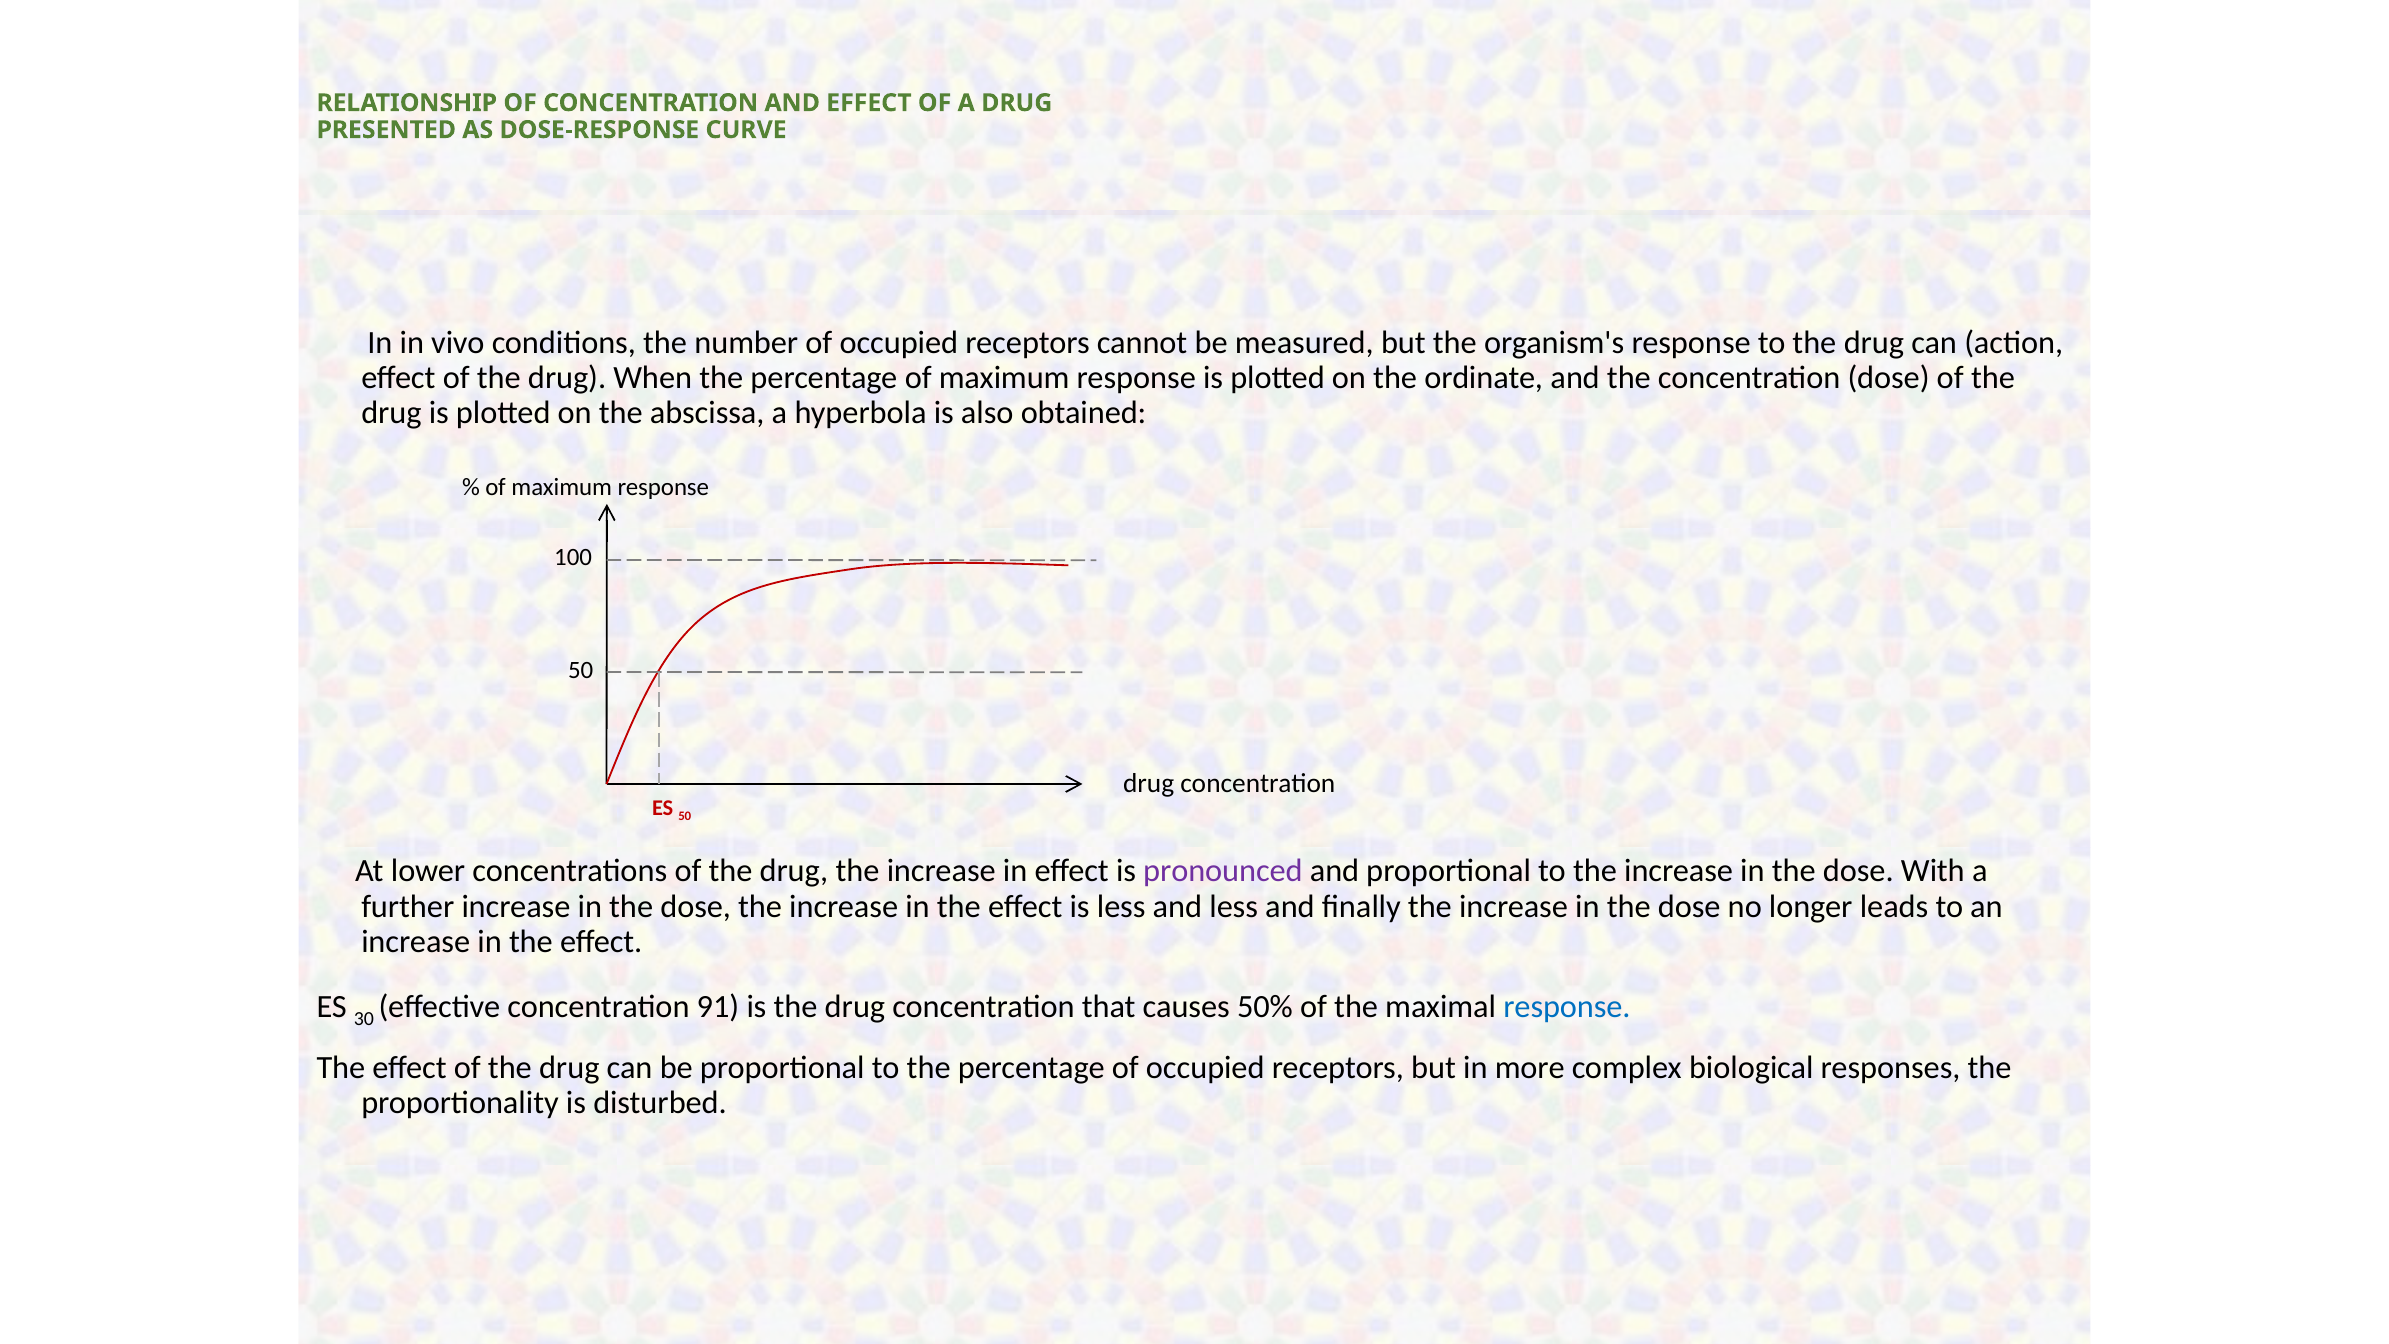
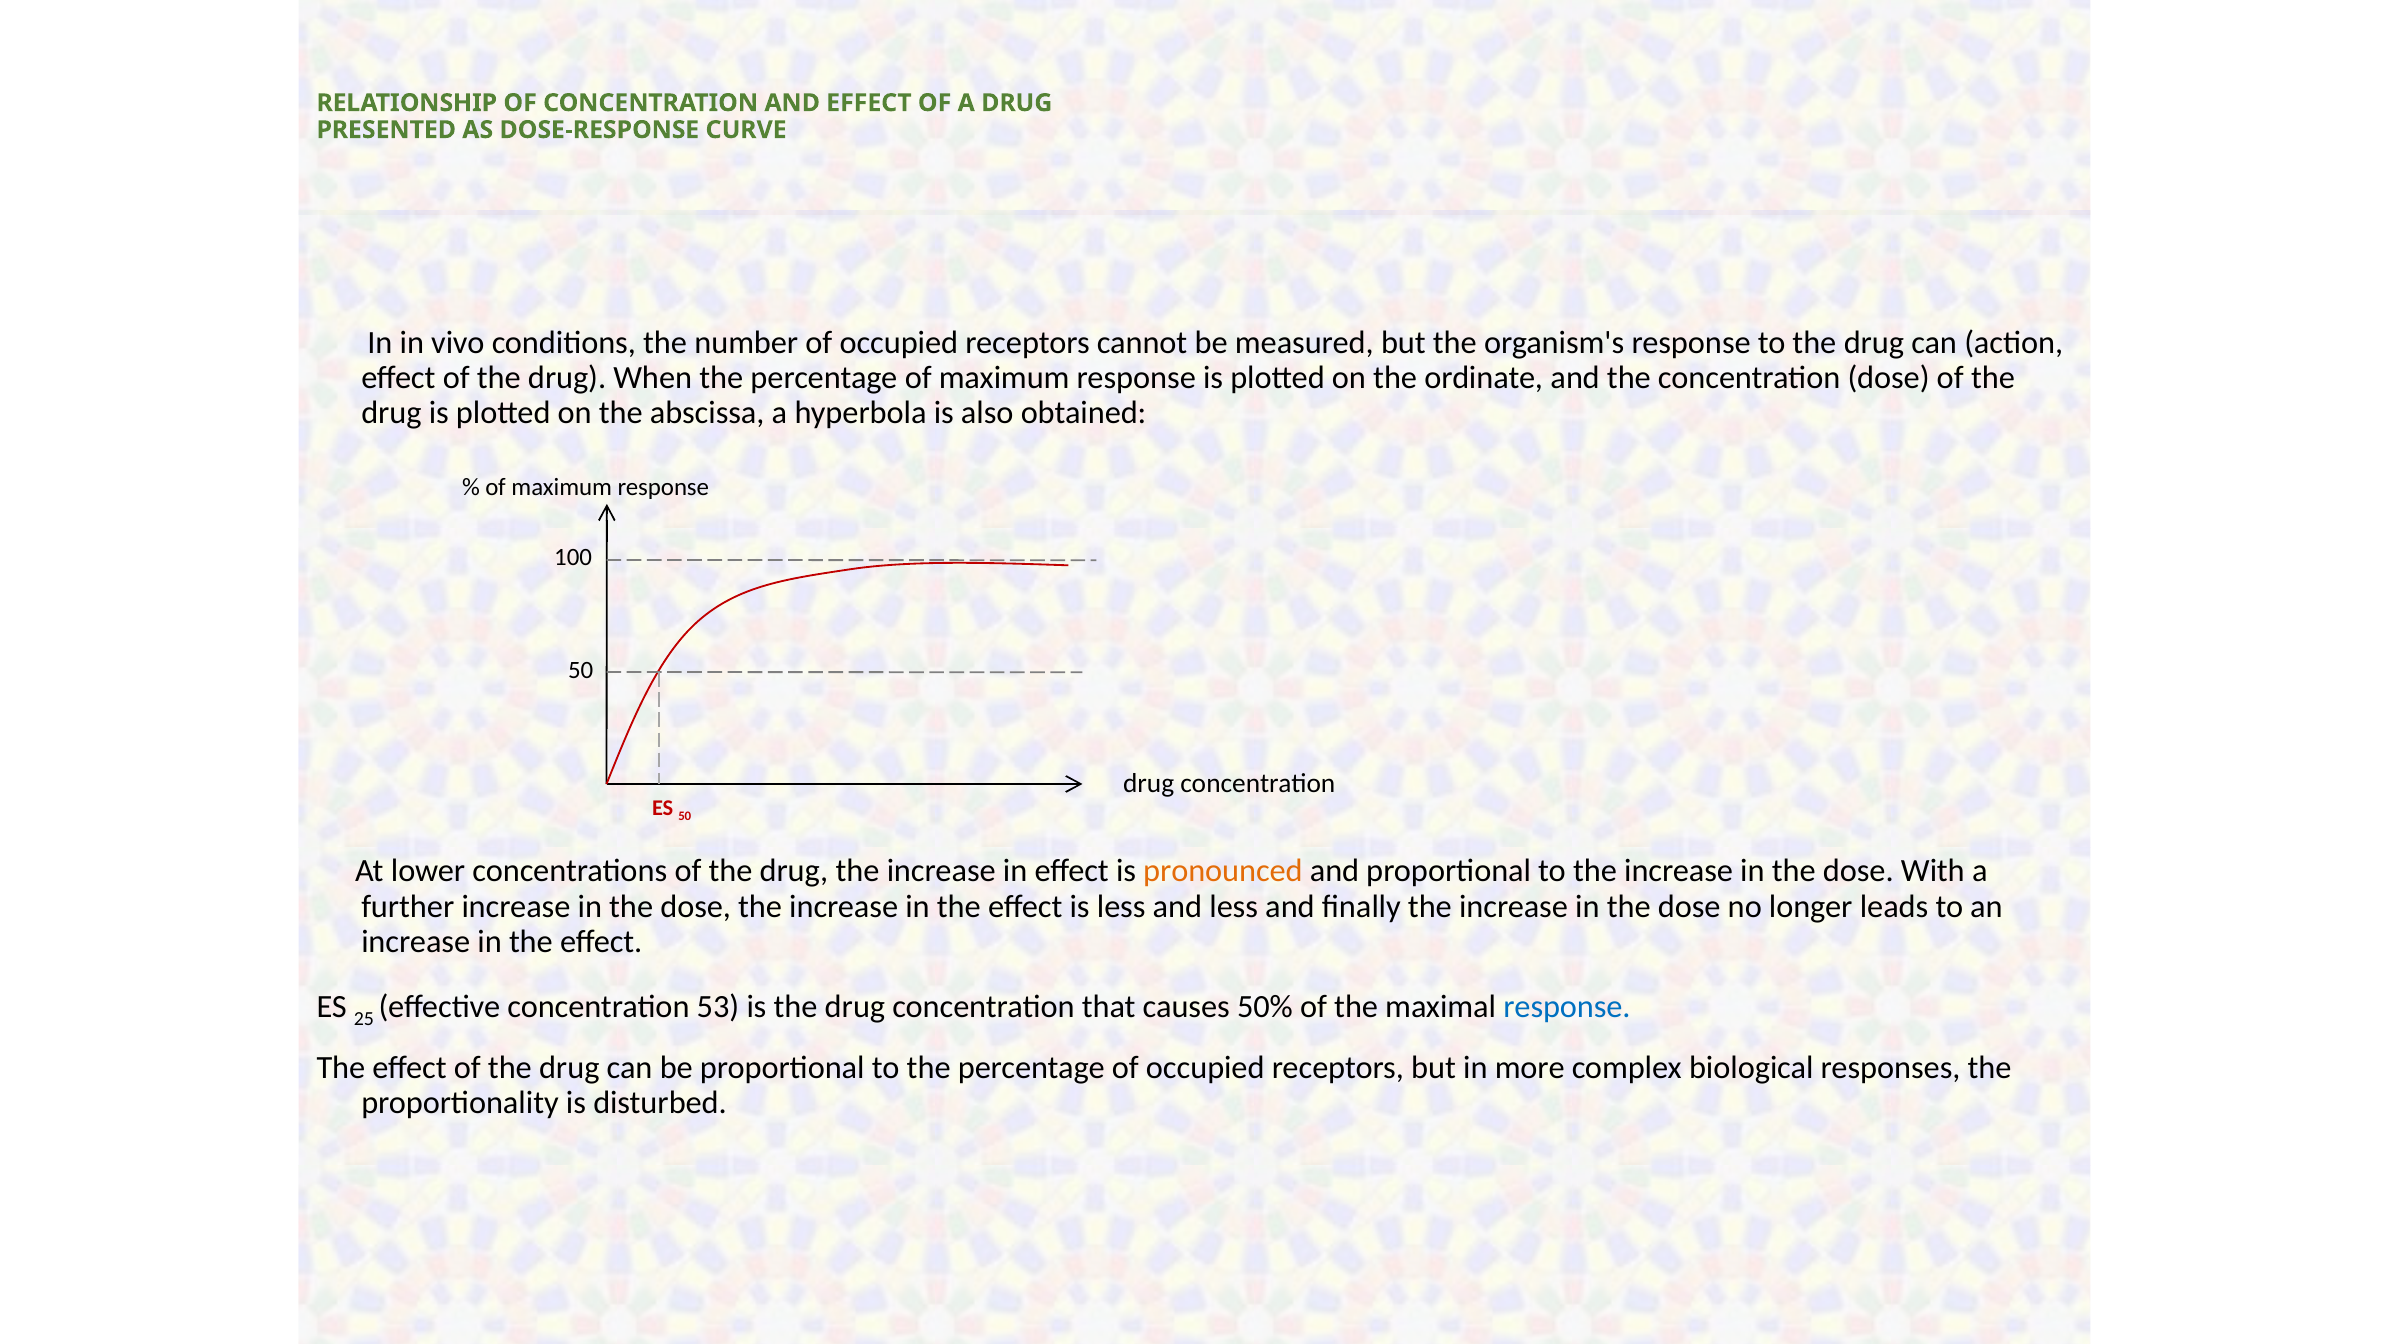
pronounced colour: purple -> orange
30: 30 -> 25
91: 91 -> 53
